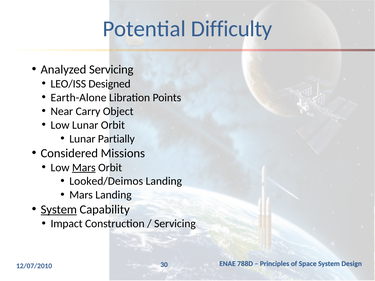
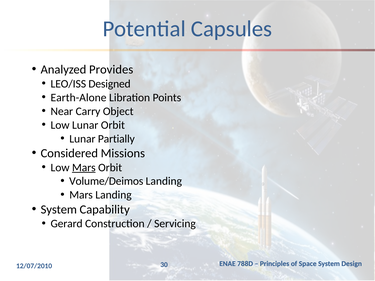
Difficulty: Difficulty -> Capsules
Analyzed Servicing: Servicing -> Provides
Looked/Deimos: Looked/Deimos -> Volume/Deimos
System at (59, 210) underline: present -> none
Impact: Impact -> Gerard
